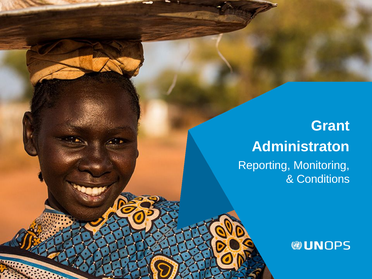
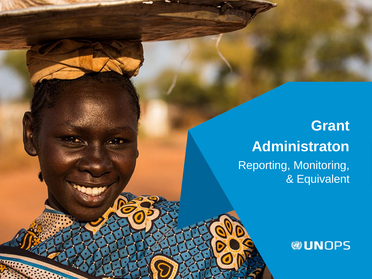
Conditions: Conditions -> Equivalent
